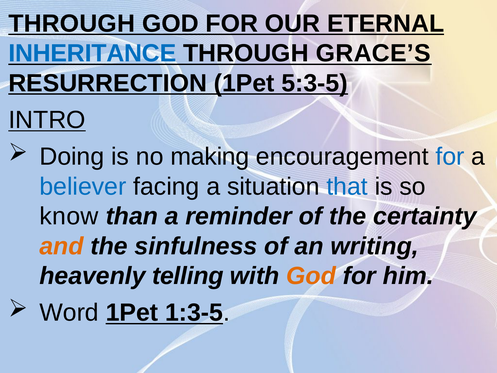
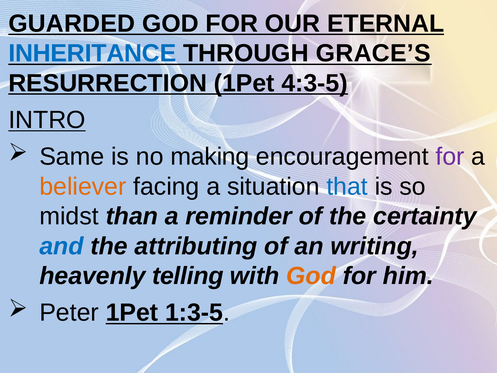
THROUGH at (72, 23): THROUGH -> GUARDED
5:3-5: 5:3-5 -> 4:3-5
Doing: Doing -> Same
for at (450, 157) colour: blue -> purple
believer colour: blue -> orange
know: know -> midst
and colour: orange -> blue
sinfulness: sinfulness -> attributing
Word: Word -> Peter
